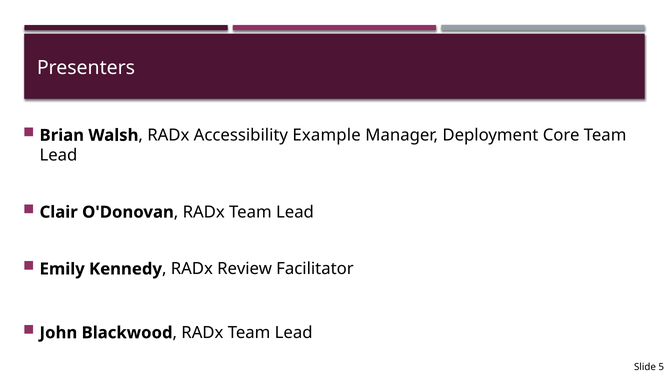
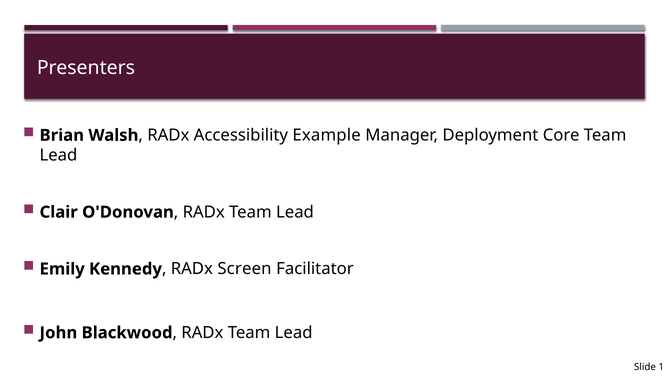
Review: Review -> Screen
5: 5 -> 1
